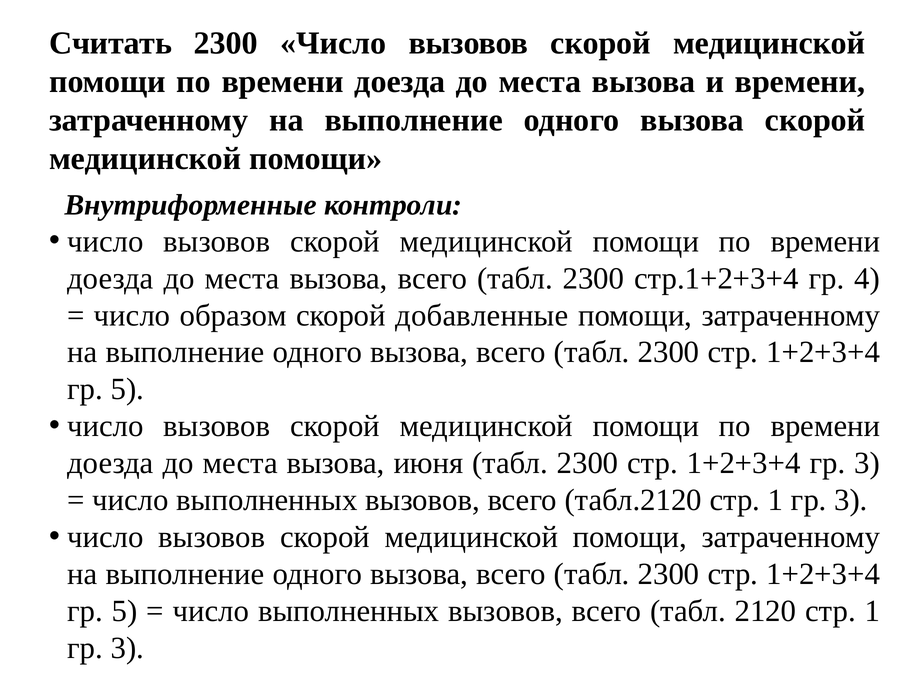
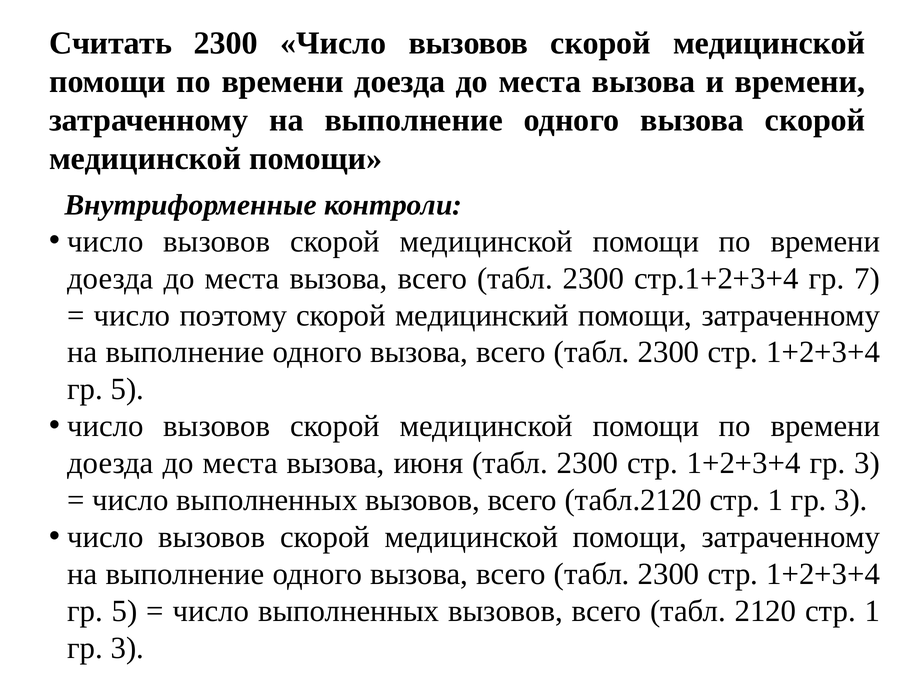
4: 4 -> 7
образом: образом -> поэтому
добавленные: добавленные -> медицинский
